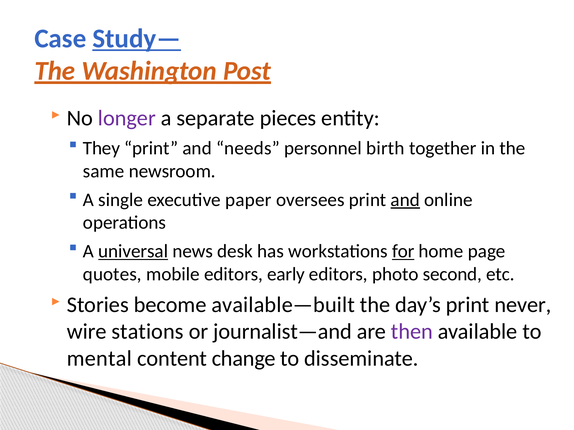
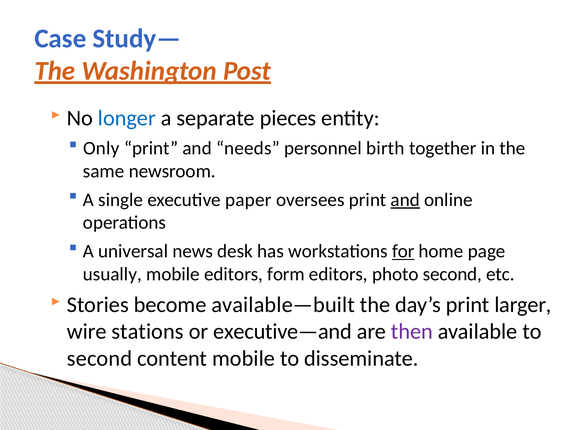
Study— underline: present -> none
longer colour: purple -> blue
They: They -> Only
universal underline: present -> none
quotes: quotes -> usually
early: early -> form
never: never -> larger
journalist—and: journalist—and -> executive—and
mental at (99, 359): mental -> second
content change: change -> mobile
